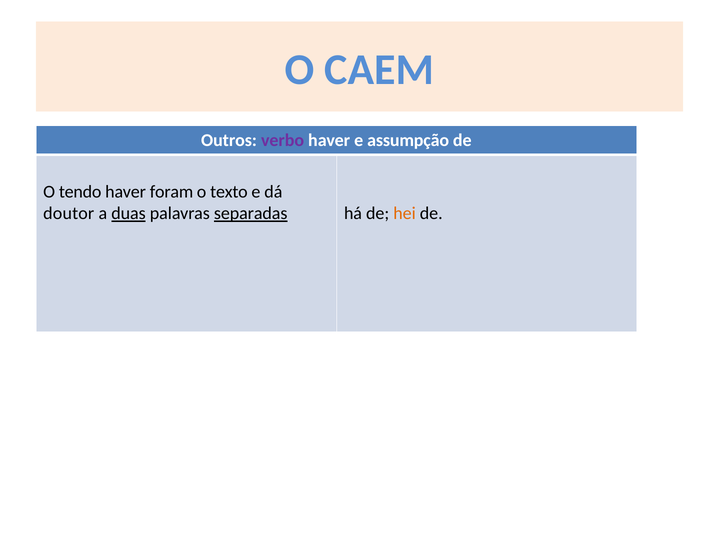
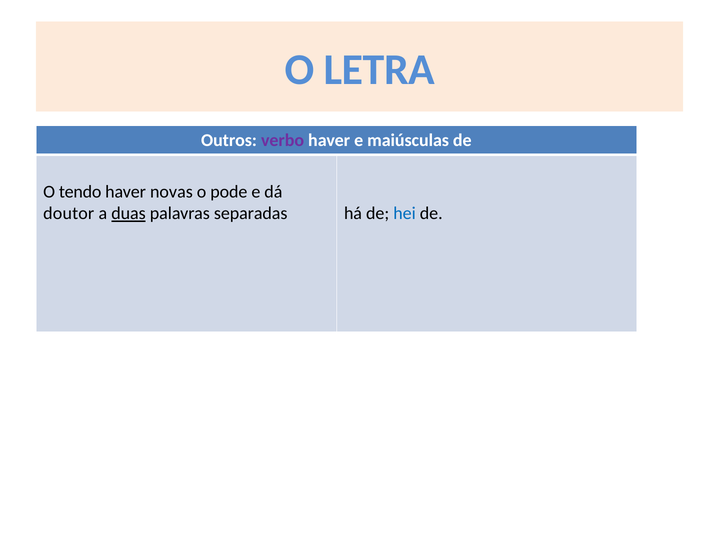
CAEM: CAEM -> LETRA
assumpção: assumpção -> maiúsculas
foram: foram -> novas
texto: texto -> pode
separadas underline: present -> none
hei colour: orange -> blue
